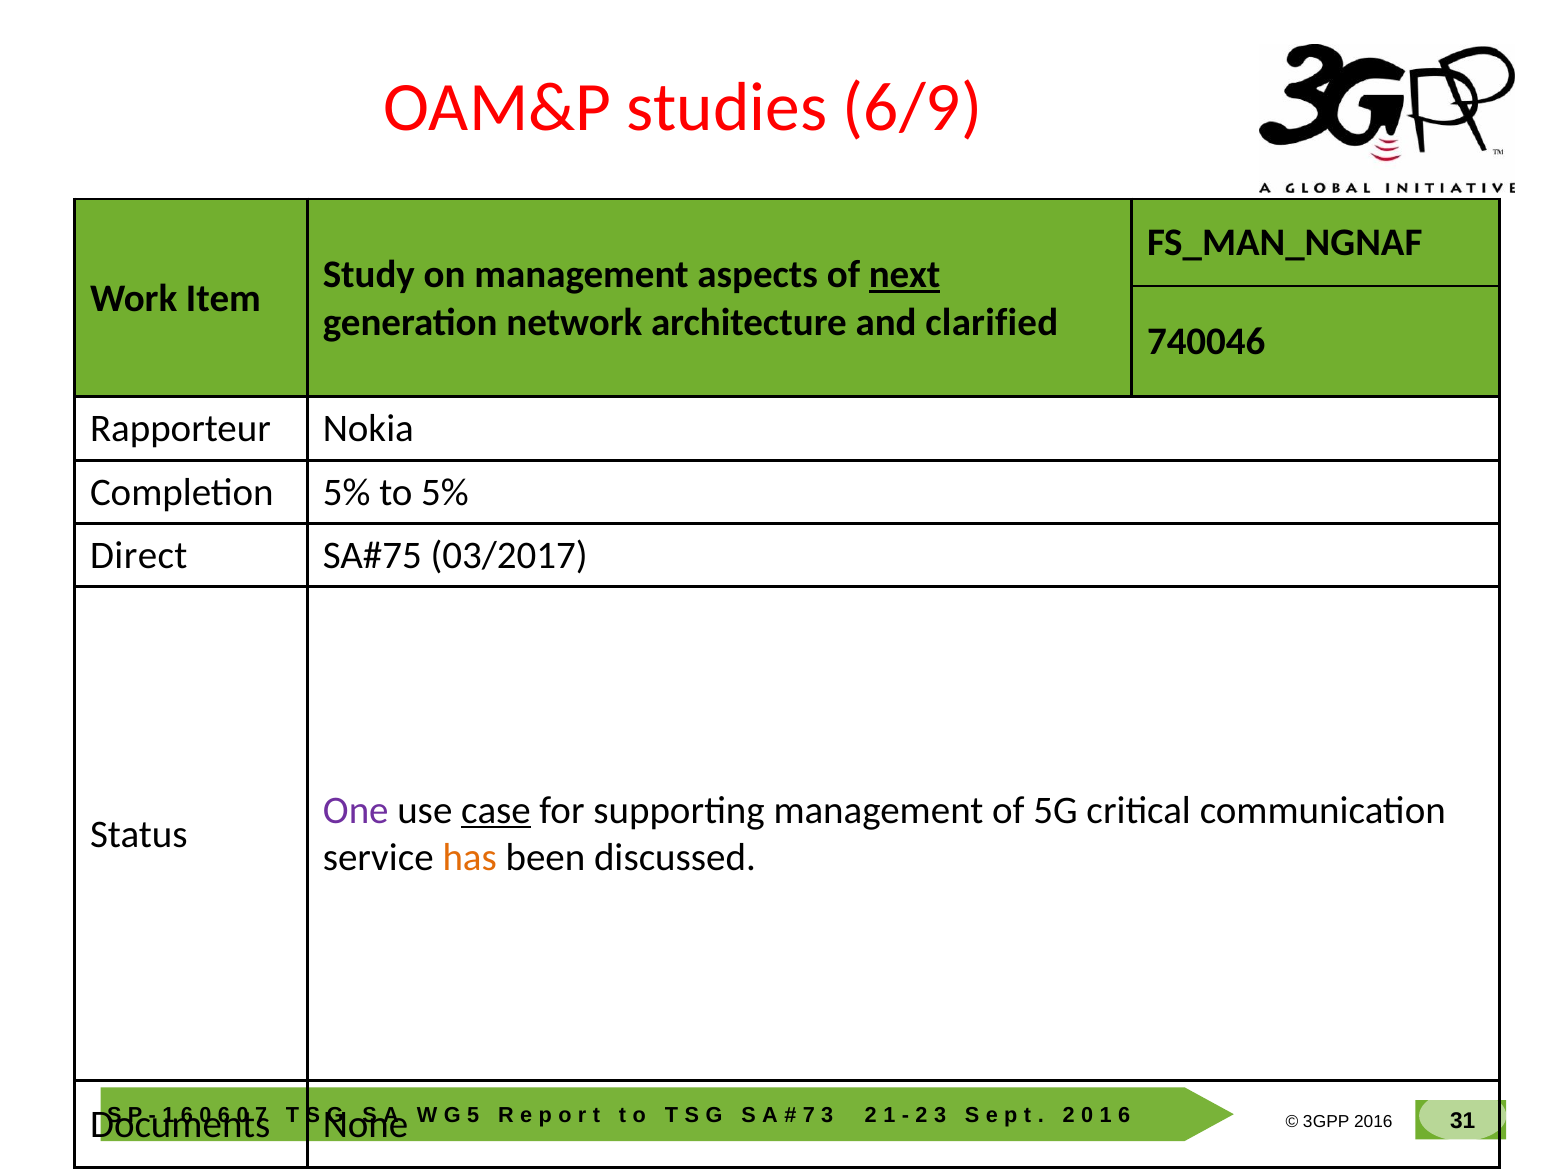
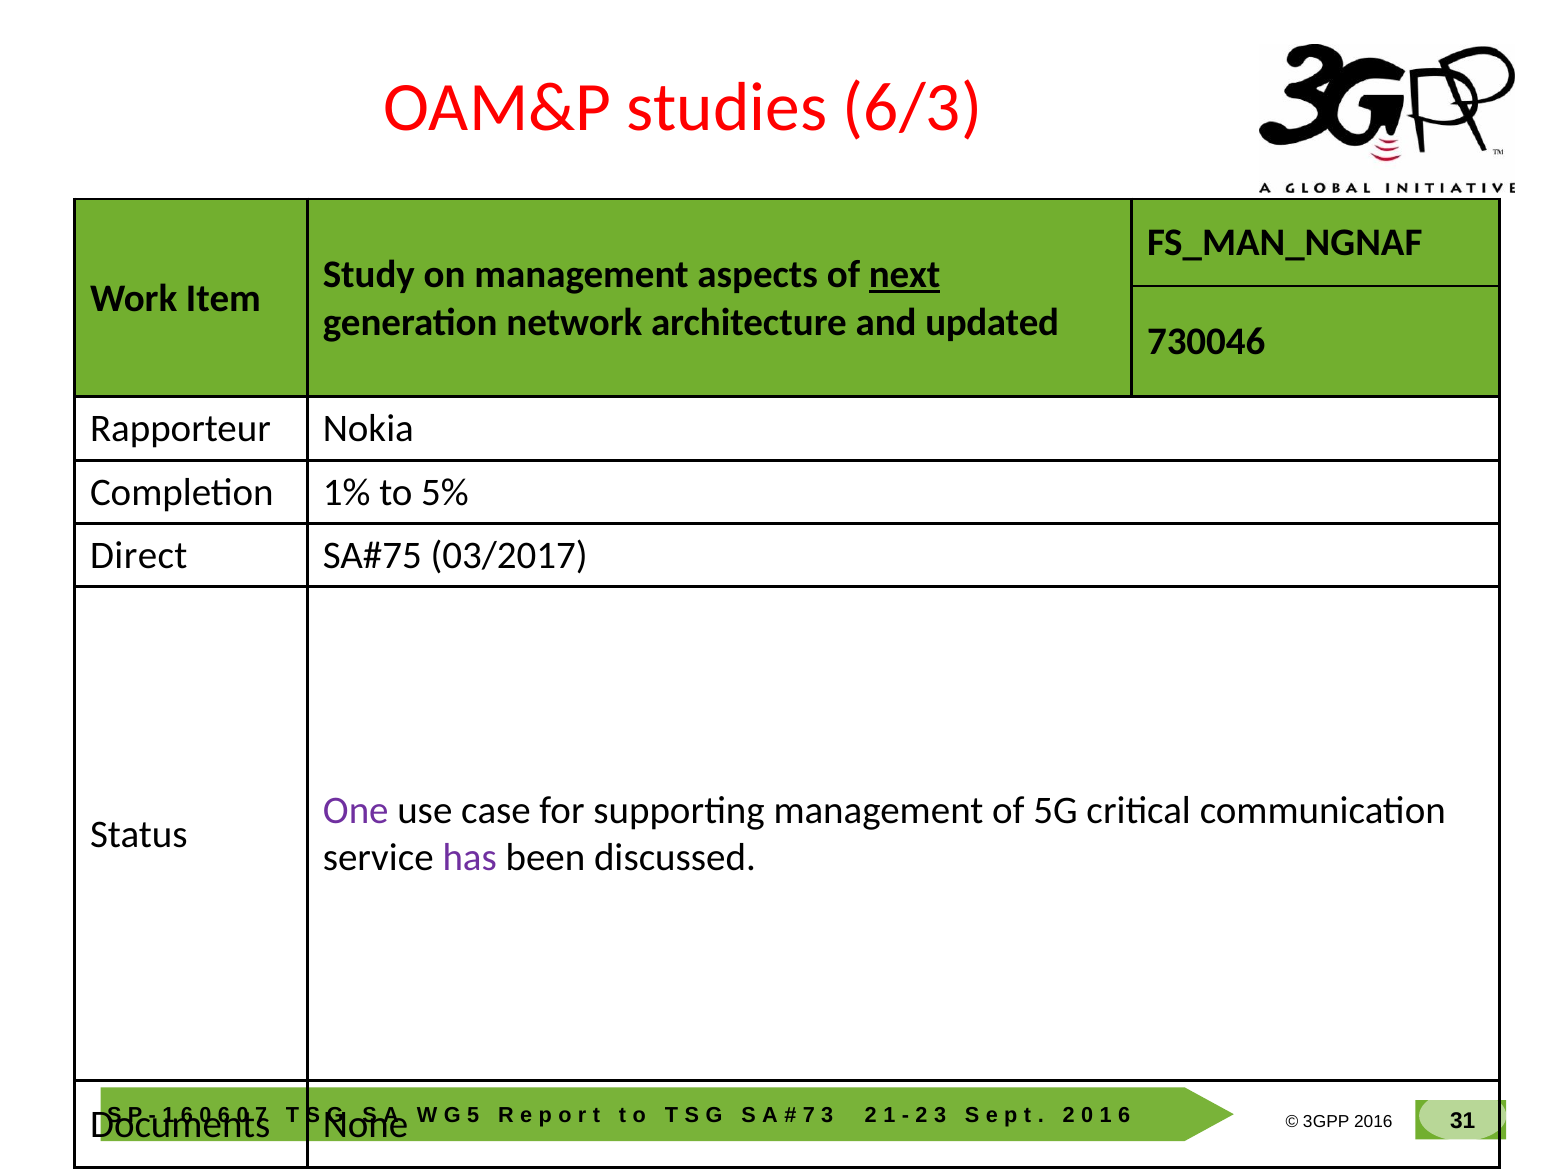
6/9: 6/9 -> 6/3
clarified: clarified -> updated
740046: 740046 -> 730046
Completion 5%: 5% -> 1%
case underline: present -> none
has colour: orange -> purple
